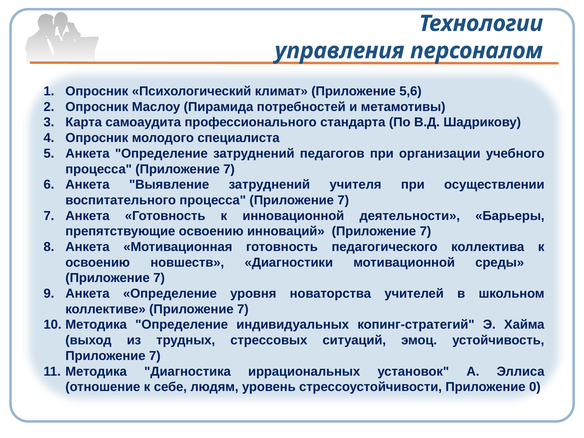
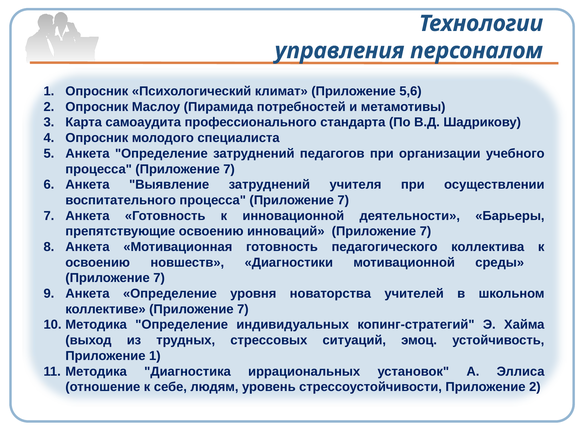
7 at (155, 356): 7 -> 1
Приложение 0: 0 -> 2
